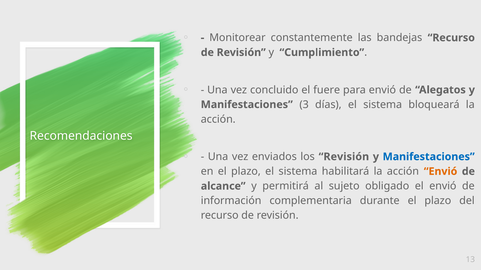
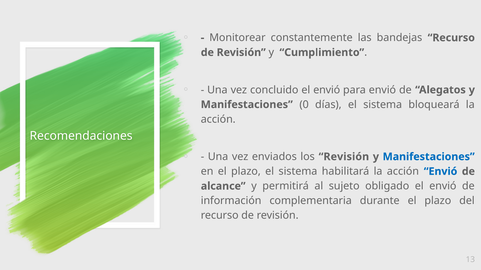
concluido el fuere: fuere -> envió
3: 3 -> 0
Envió at (441, 172) colour: orange -> blue
